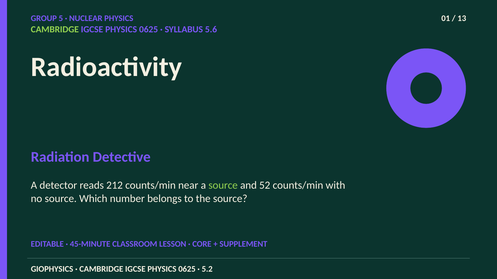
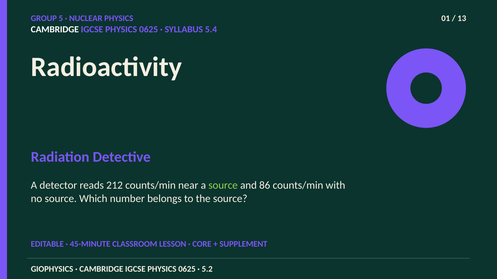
CAMBRIDGE at (55, 29) colour: light green -> white
5.6: 5.6 -> 5.4
52: 52 -> 86
